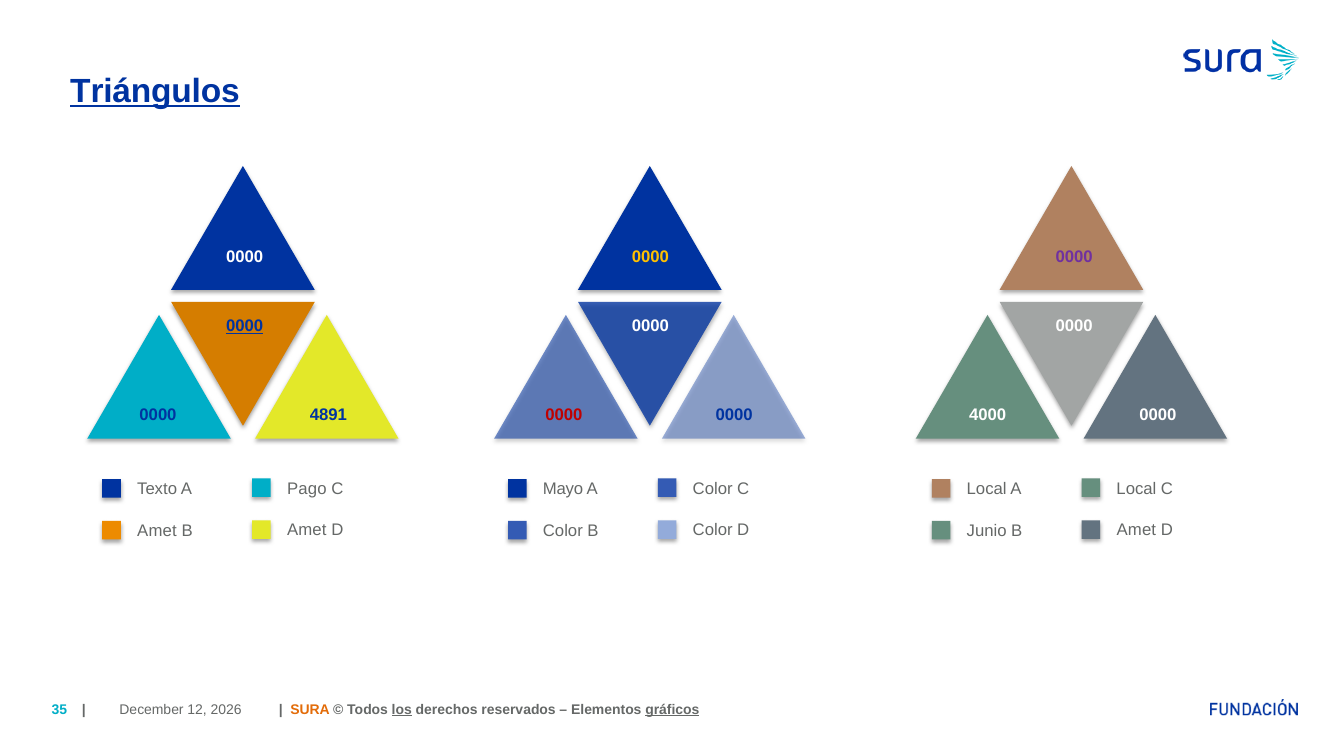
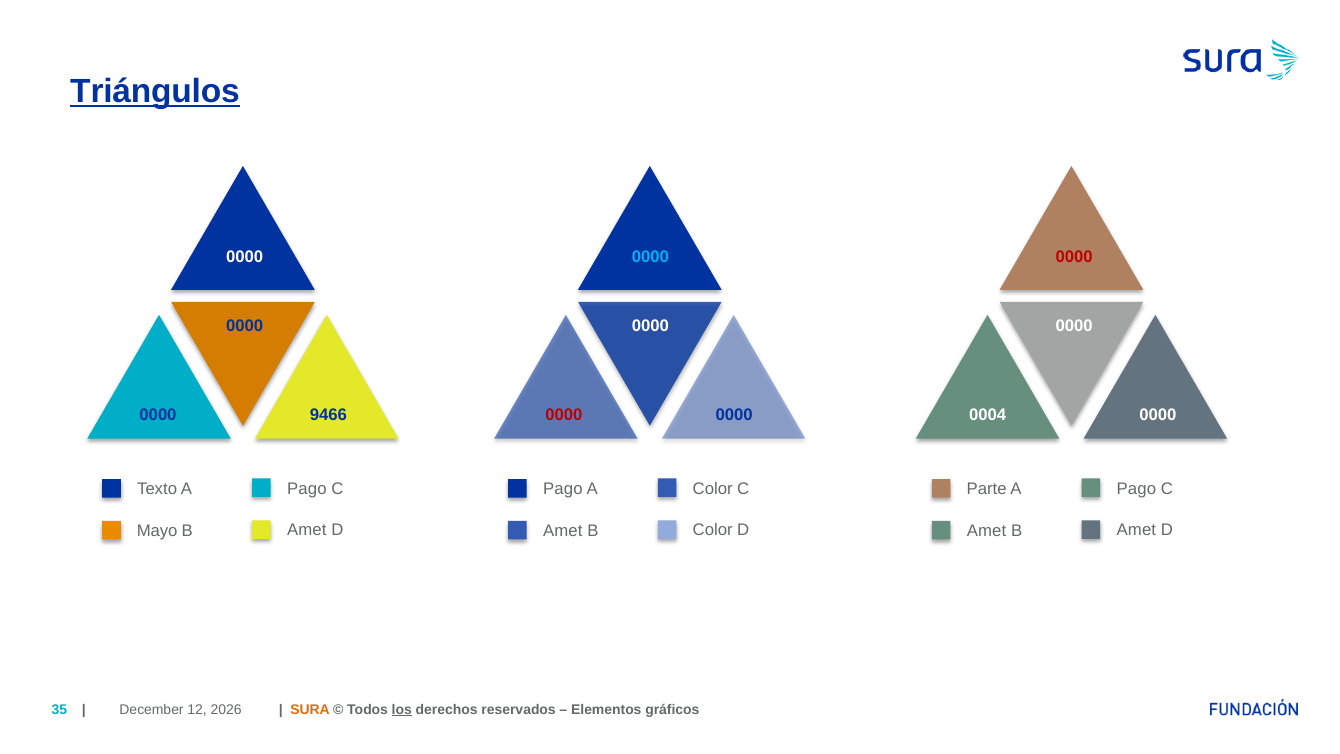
0000 at (650, 257) colour: yellow -> light blue
0000 at (1074, 257) colour: purple -> red
0000 at (245, 326) underline: present -> none
4891: 4891 -> 9466
4000: 4000 -> 0004
Local at (1136, 489): Local -> Pago
Mayo at (563, 489): Mayo -> Pago
Local at (987, 489): Local -> Parte
Amet at (157, 531): Amet -> Mayo
Color at (563, 531): Color -> Amet
Junio at (987, 531): Junio -> Amet
gráficos underline: present -> none
